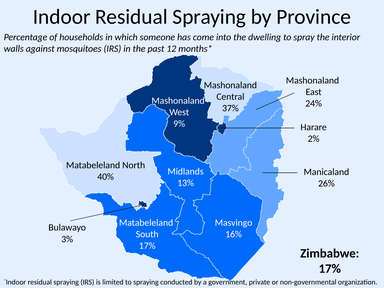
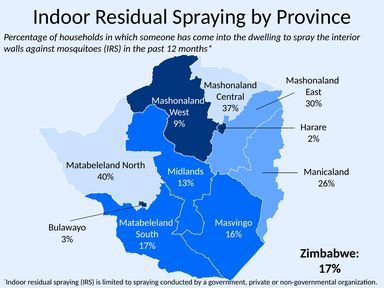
24%: 24% -> 30%
